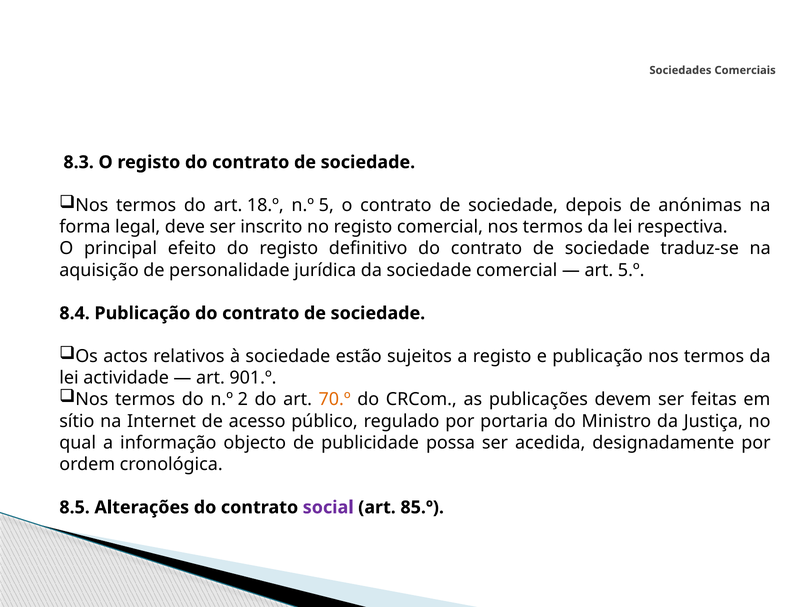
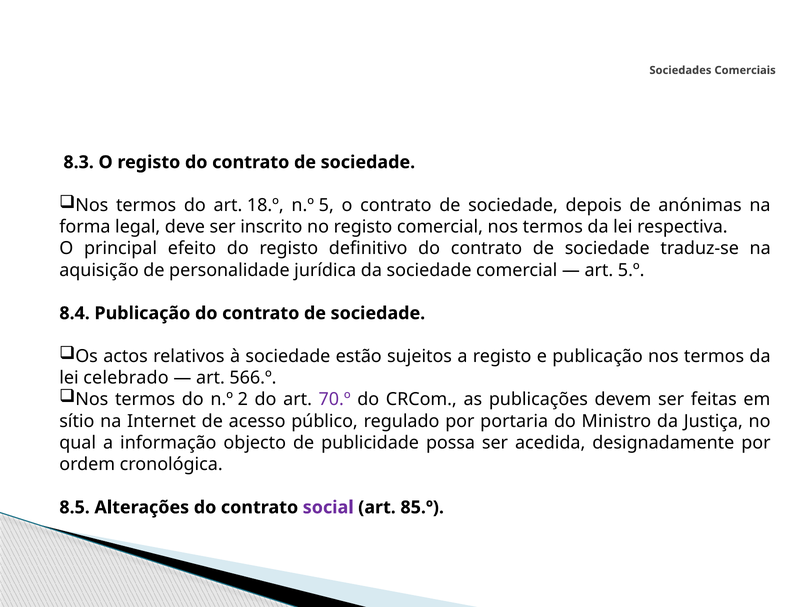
actividade: actividade -> celebrado
901.º: 901.º -> 566.º
70.º colour: orange -> purple
